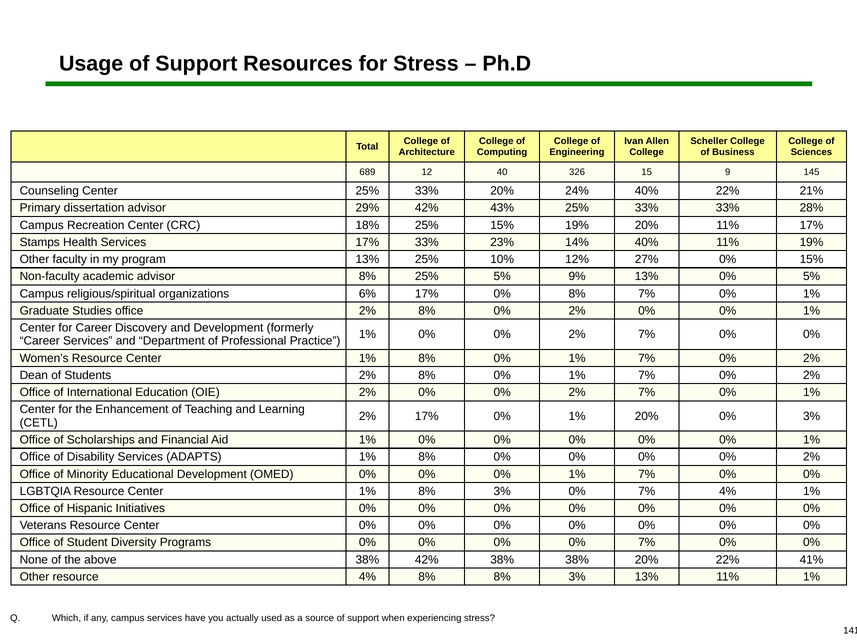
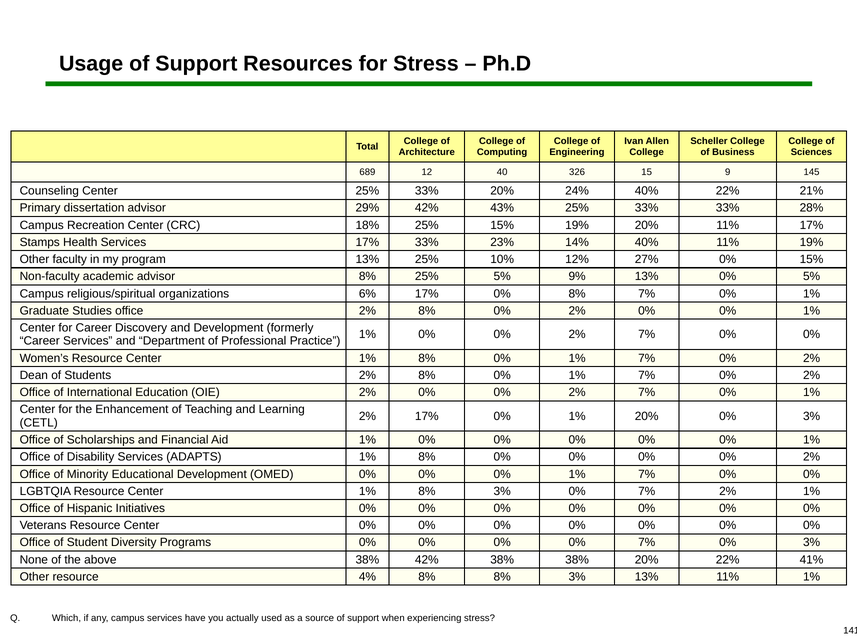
7% 4%: 4% -> 2%
0% 7% 0% 0%: 0% -> 3%
